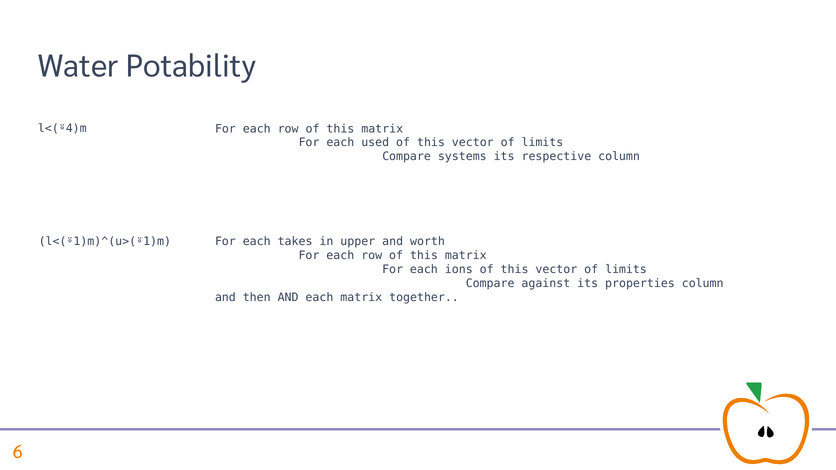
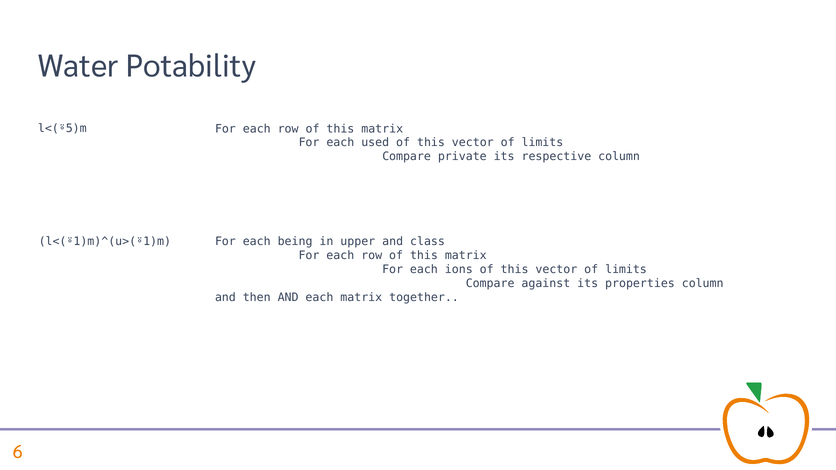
l<(⍤4)m: l<(⍤4)m -> l<(⍤5)m
systems: systems -> private
takes: takes -> being
worth: worth -> class
